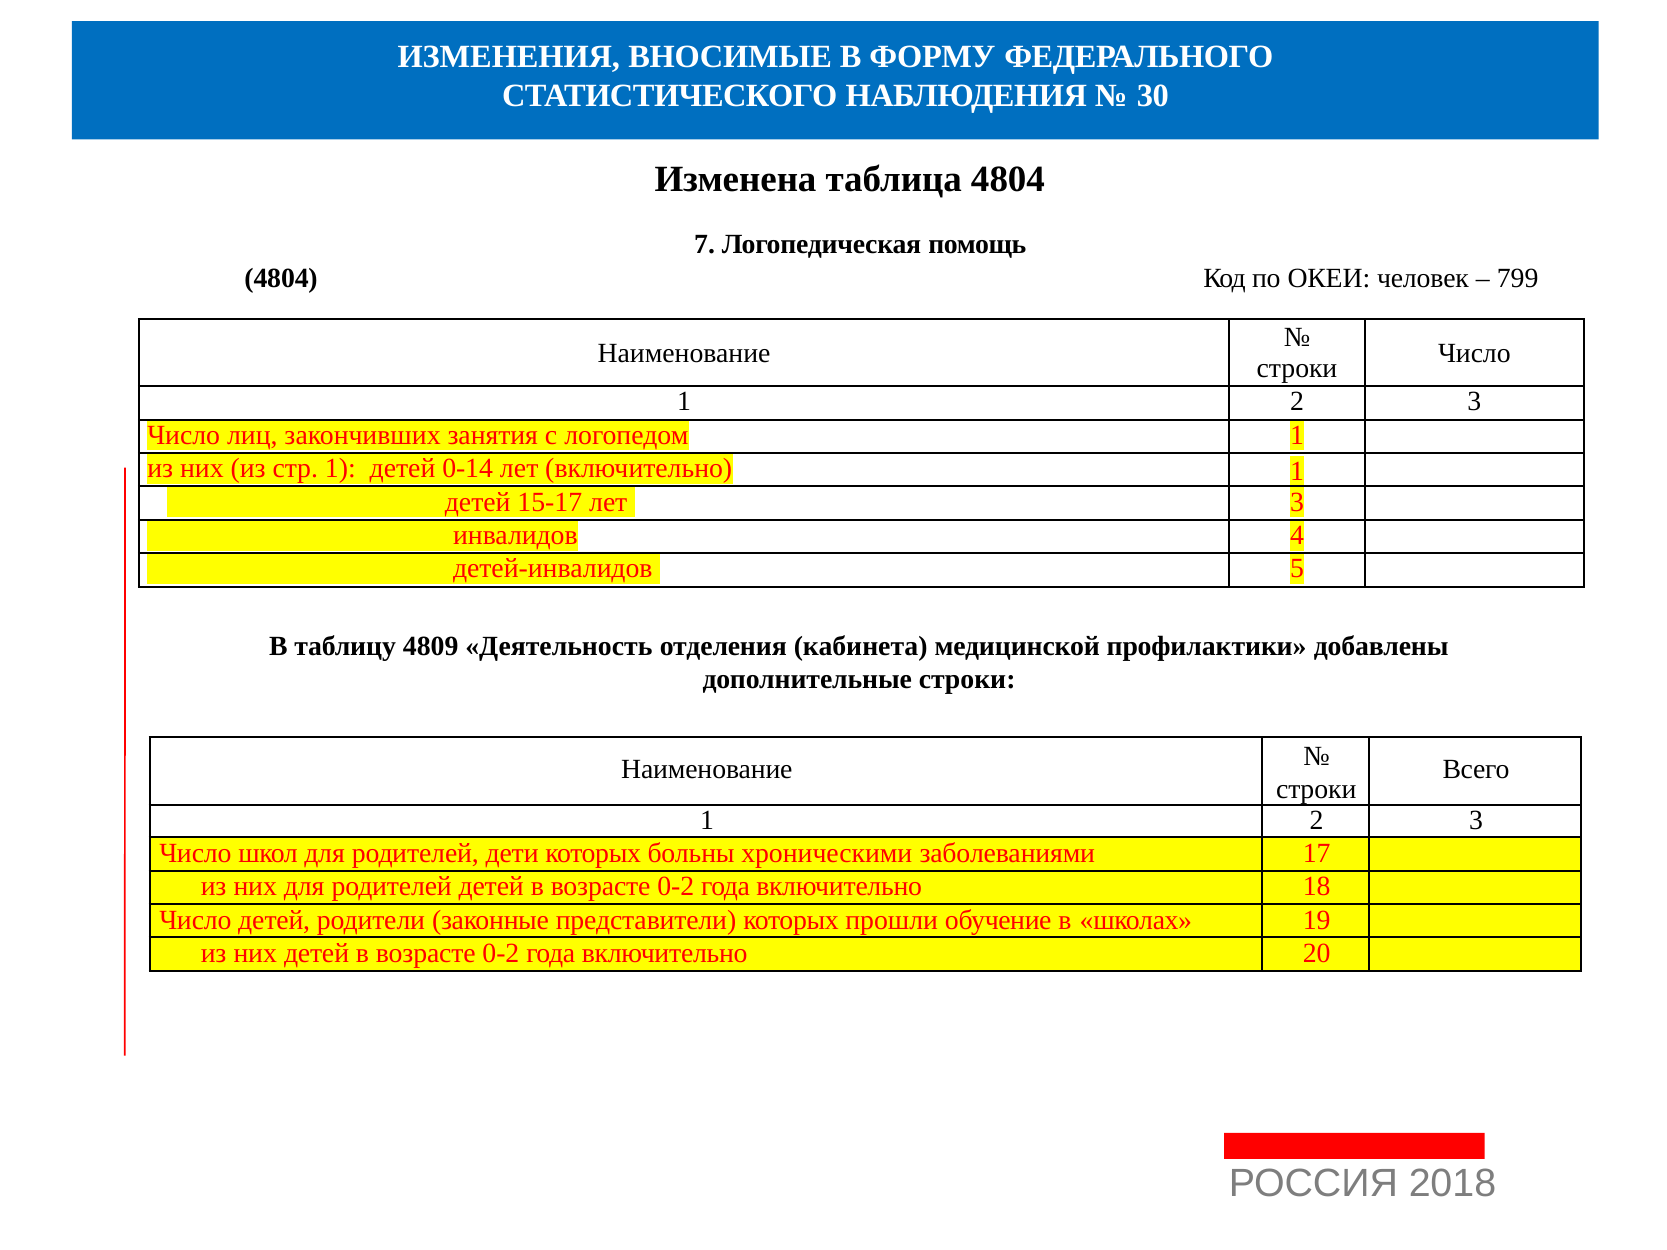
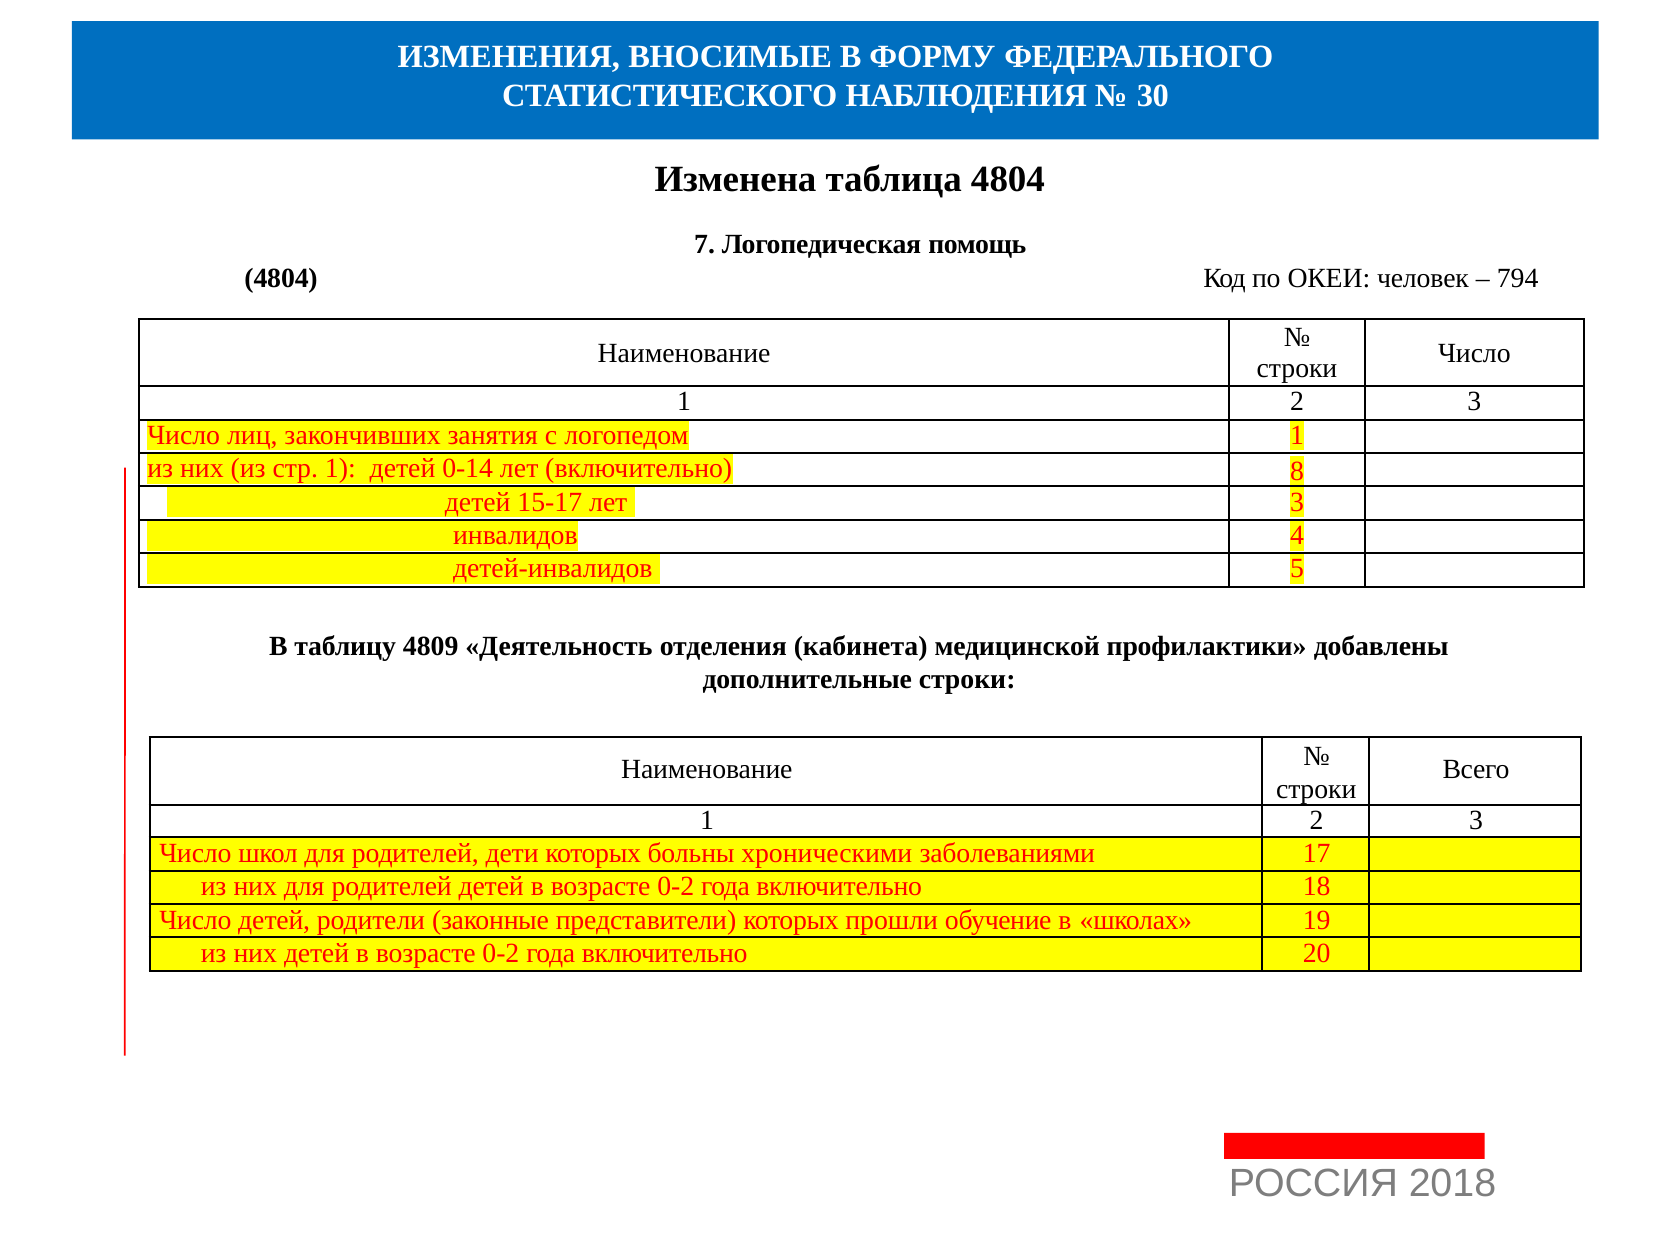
799: 799 -> 794
включительно 1: 1 -> 8
